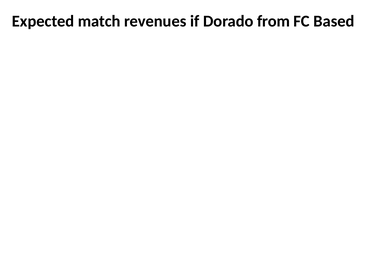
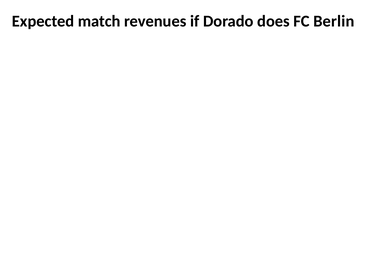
from: from -> does
Based: Based -> Berlin
